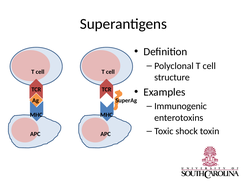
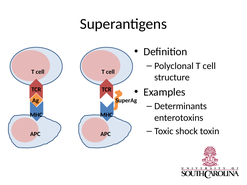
Immunogenic: Immunogenic -> Determinants
